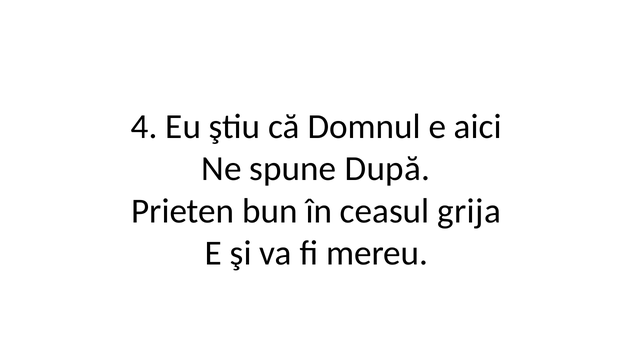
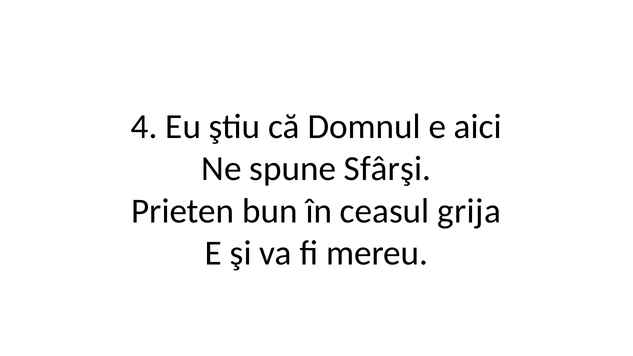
După: După -> Sfârşi
